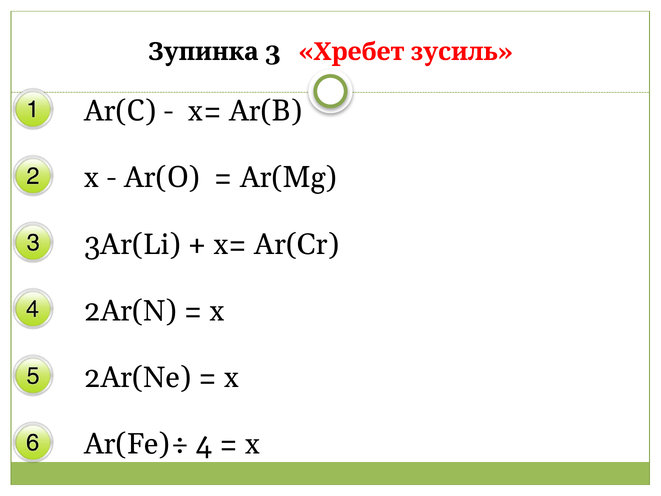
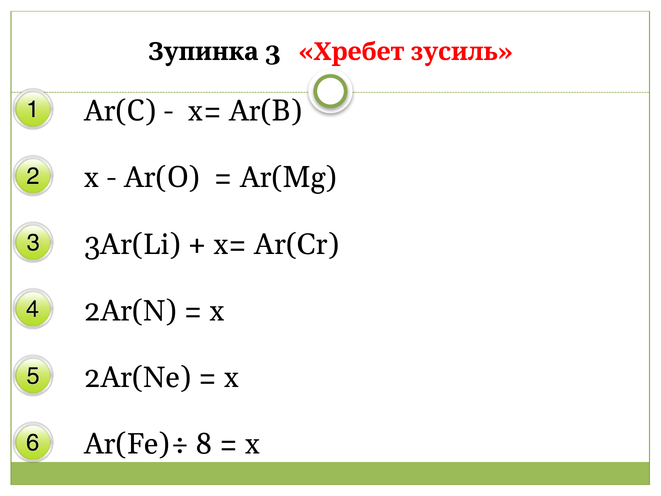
4: 4 -> 8
